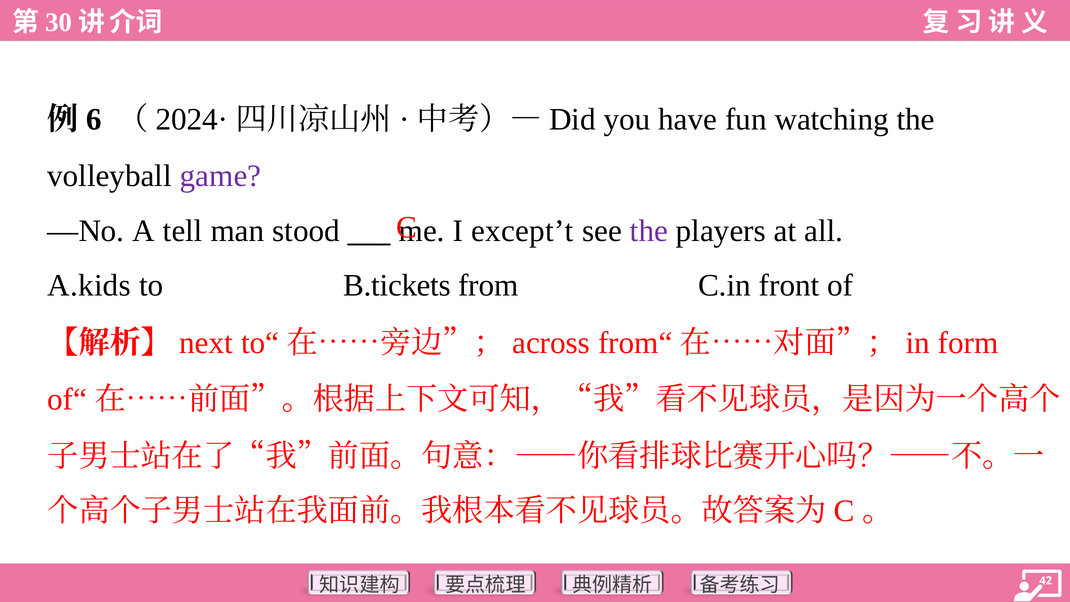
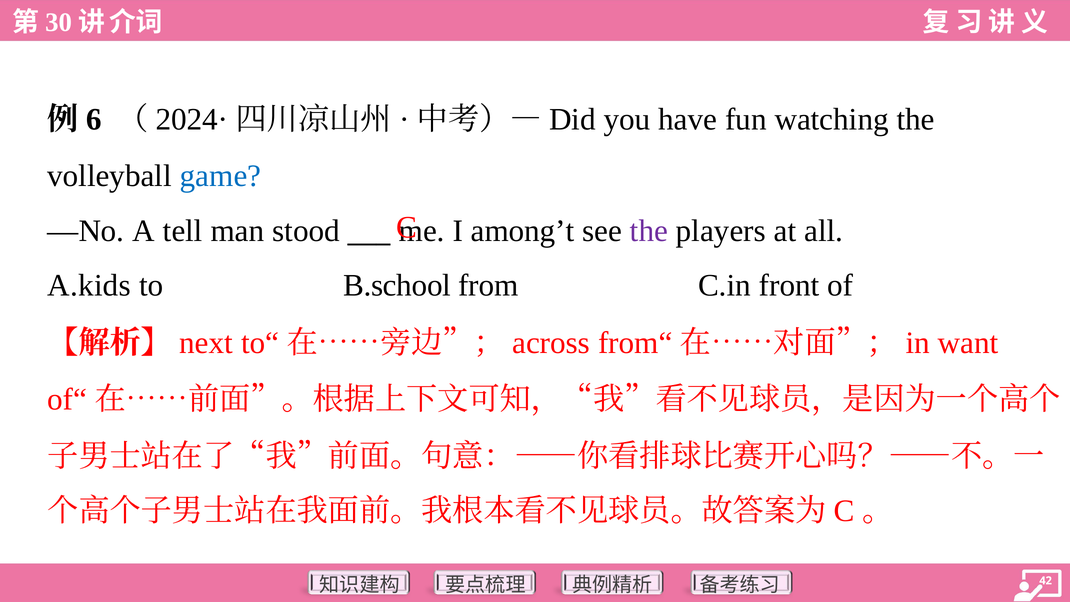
game colour: purple -> blue
except’t: except’t -> among’t
B.tickets: B.tickets -> B.school
form: form -> want
